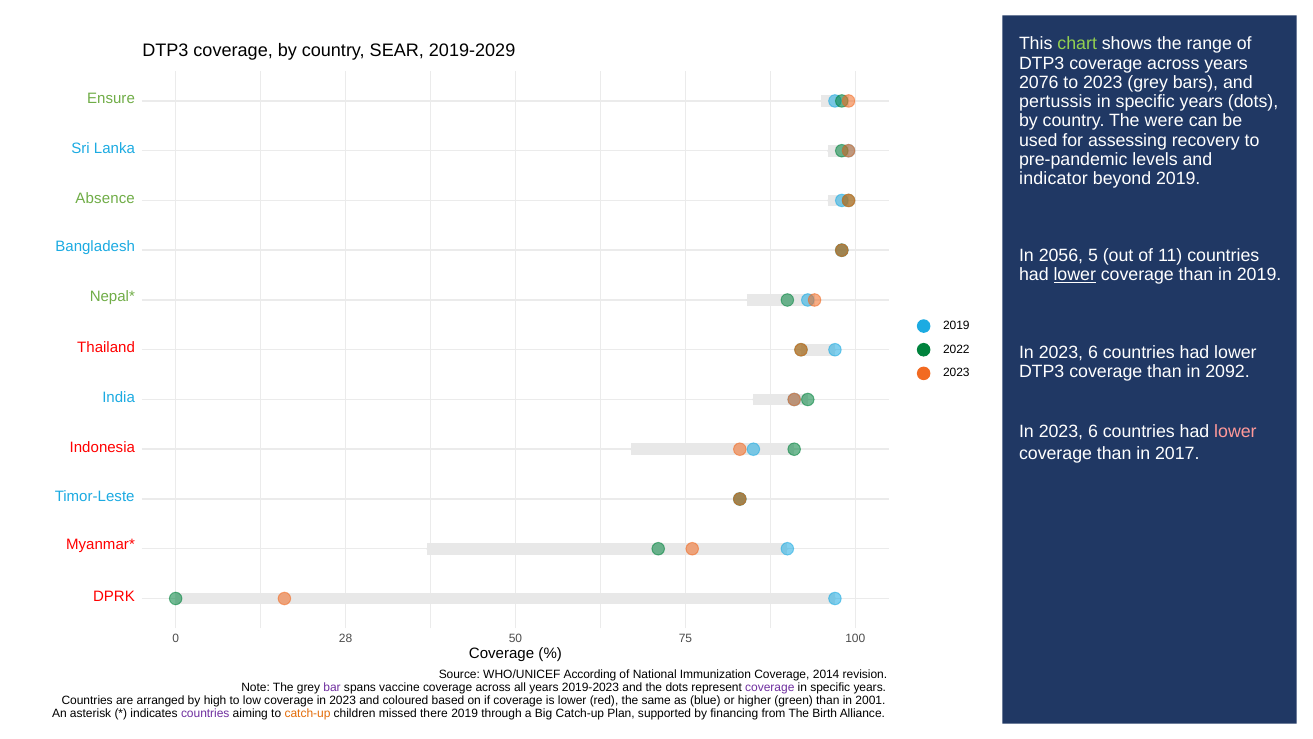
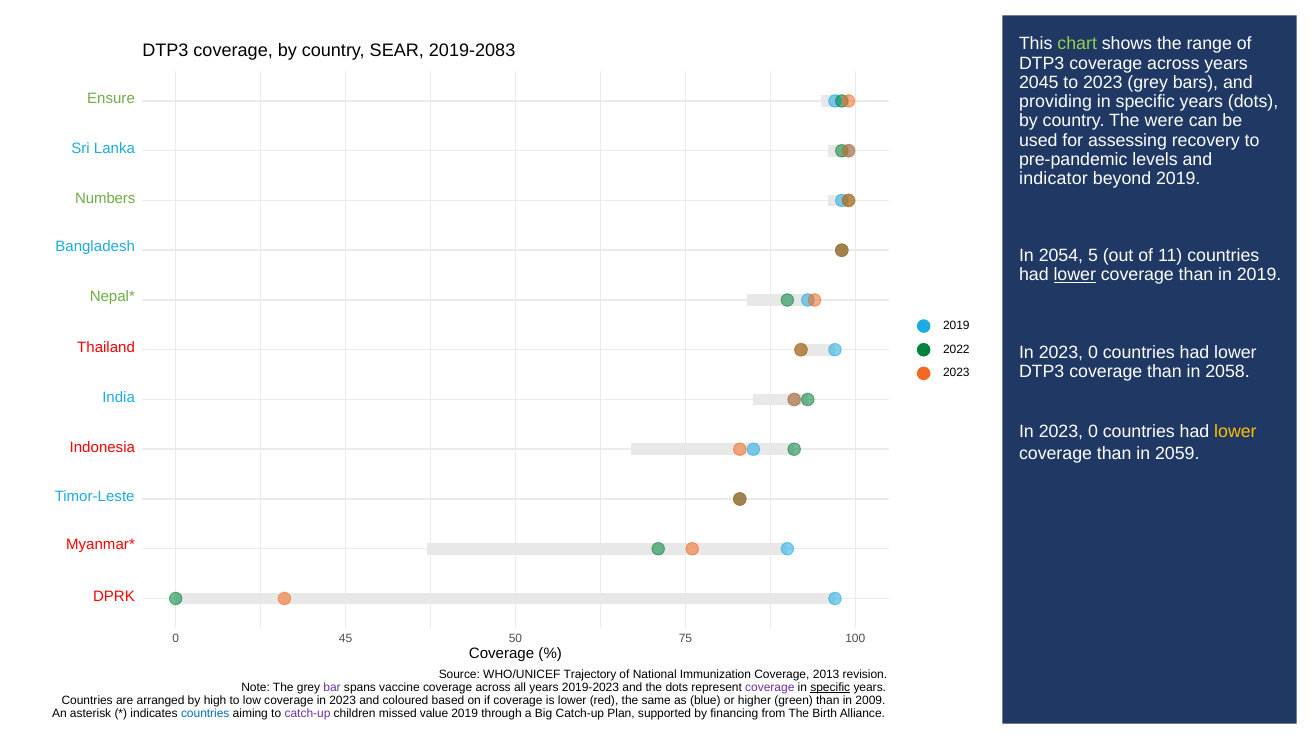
2019-2029: 2019-2029 -> 2019-2083
2076: 2076 -> 2045
pertussis: pertussis -> providing
Absence: Absence -> Numbers
2056: 2056 -> 2054
6 at (1093, 352): 6 -> 0
2092: 2092 -> 2058
6 at (1093, 432): 6 -> 0
lower at (1235, 432) colour: pink -> yellow
2017: 2017 -> 2059
28: 28 -> 45
According: According -> Trajectory
2014: 2014 -> 2013
specific at (830, 687) underline: none -> present
2001: 2001 -> 2009
countries at (205, 713) colour: purple -> blue
catch-up at (308, 713) colour: orange -> purple
there: there -> value
